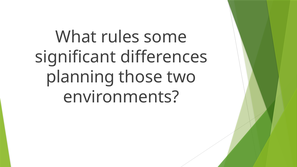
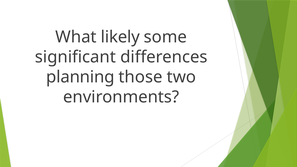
rules: rules -> likely
